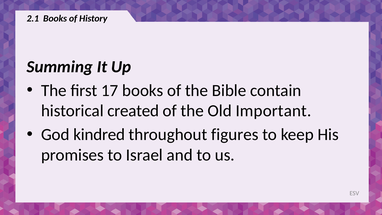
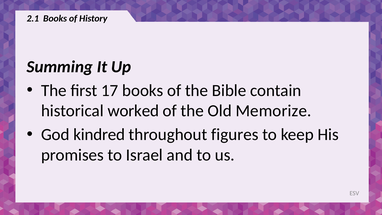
created: created -> worked
Important: Important -> Memorize
